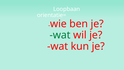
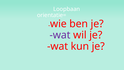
wat at (60, 35) colour: green -> purple
